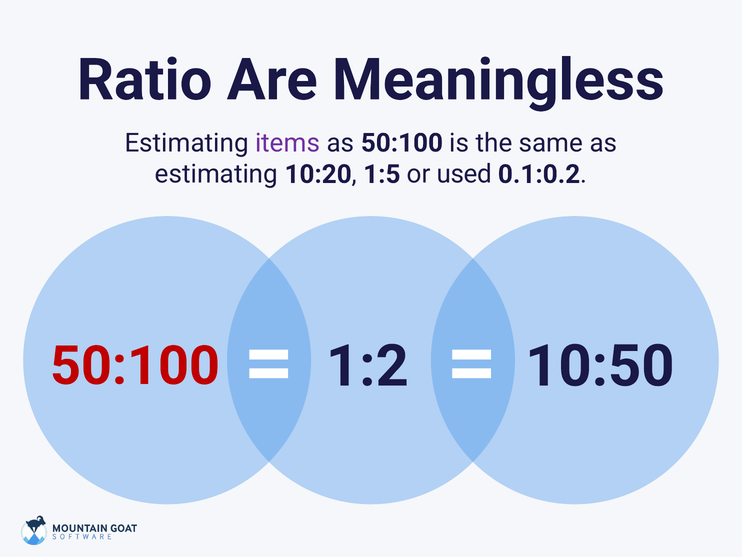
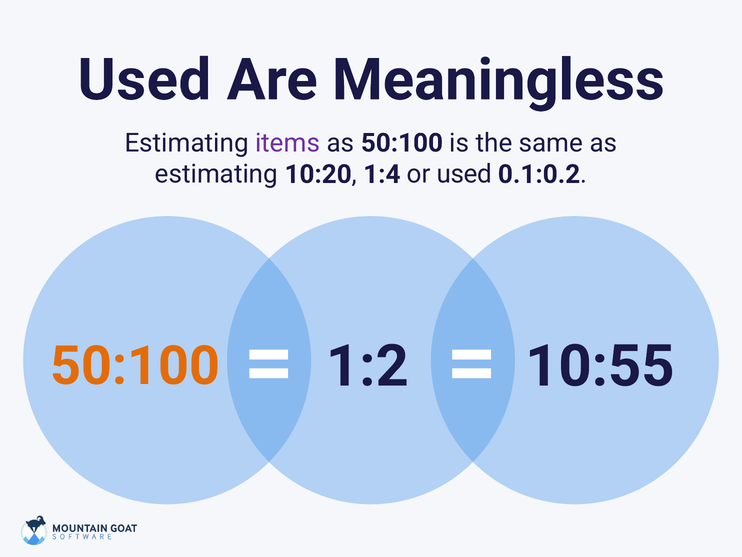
Ratio at (145, 80): Ratio -> Used
1:5: 1:5 -> 1:4
50:100 at (135, 366) colour: red -> orange
10:50: 10:50 -> 10:55
